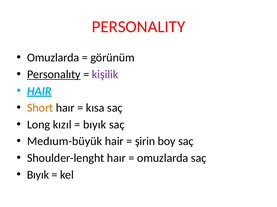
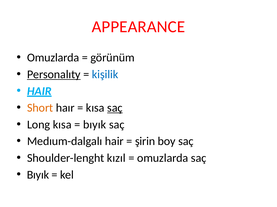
PERSONALITY: PERSONALITY -> APPEARANCE
kişilik colour: purple -> blue
saç at (115, 108) underline: none -> present
Long kızıl: kızıl -> kısa
Medıum-büyük: Medıum-büyük -> Medıum-dalgalı
Shoulder-lenght haır: haır -> kızıl
